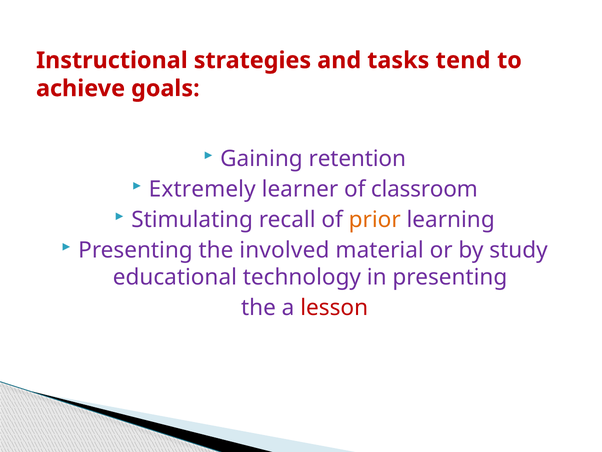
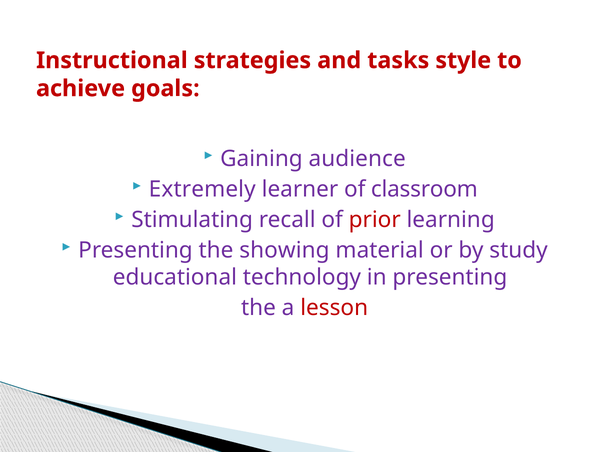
tend: tend -> style
retention: retention -> audience
prior colour: orange -> red
involved: involved -> showing
